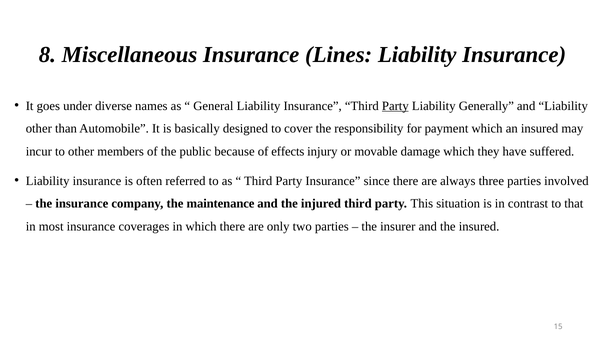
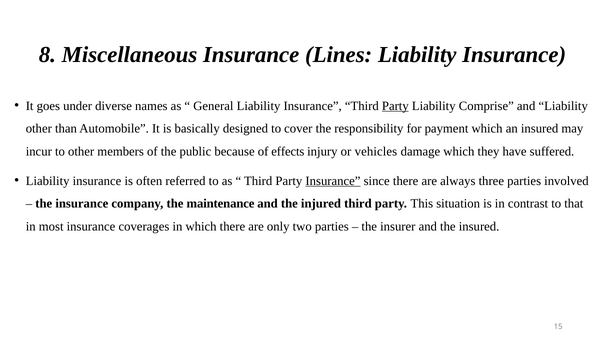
Generally: Generally -> Comprise
movable: movable -> vehicles
Insurance at (333, 181) underline: none -> present
